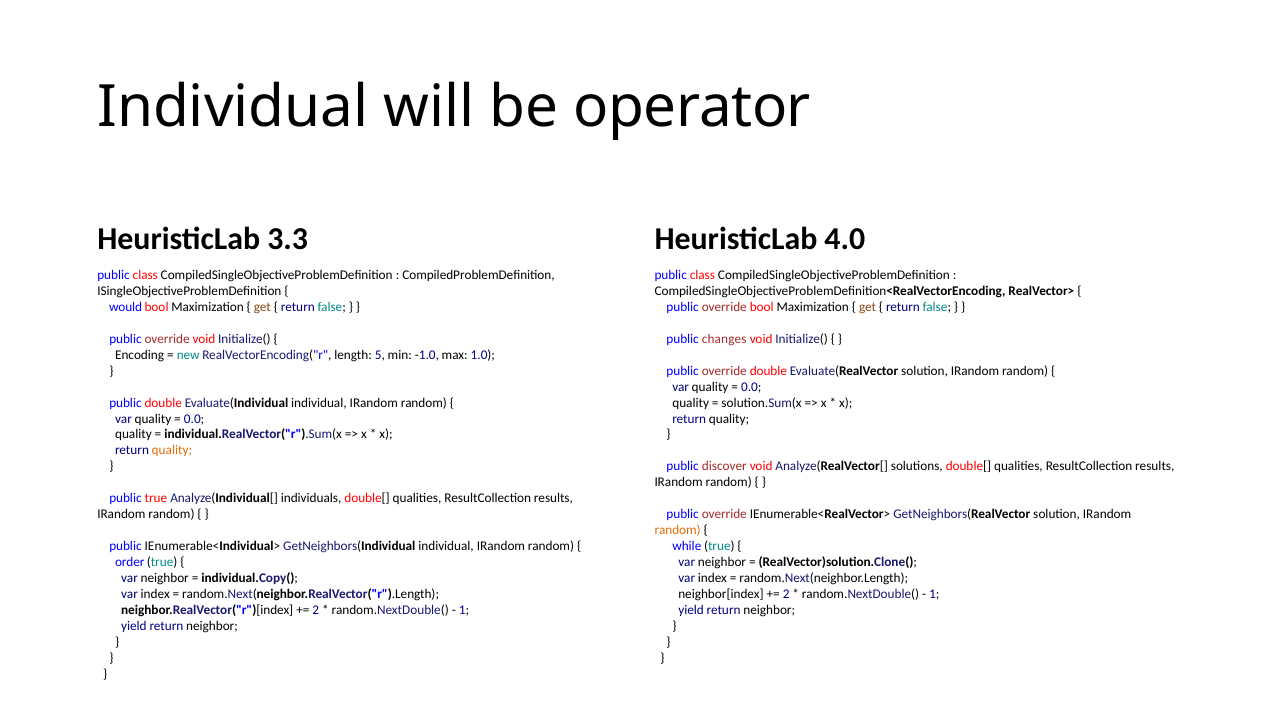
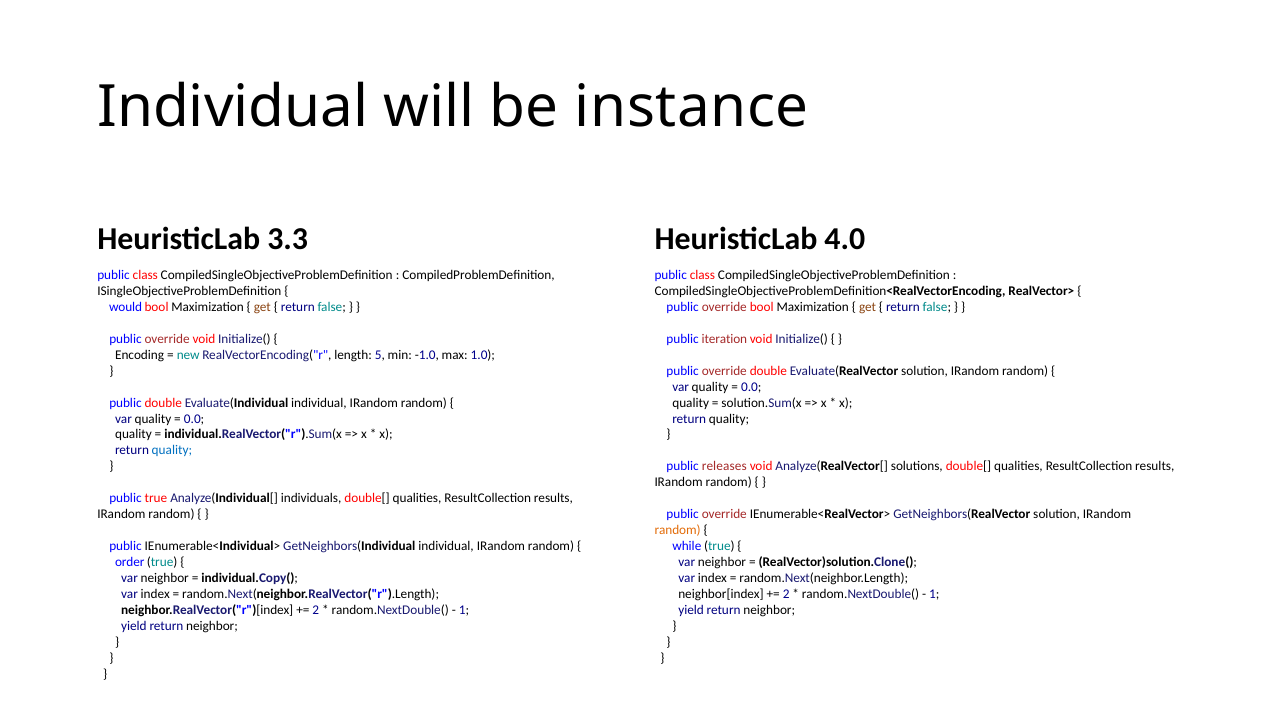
operator: operator -> instance
changes: changes -> iteration
quality at (172, 451) colour: orange -> blue
discover: discover -> releases
